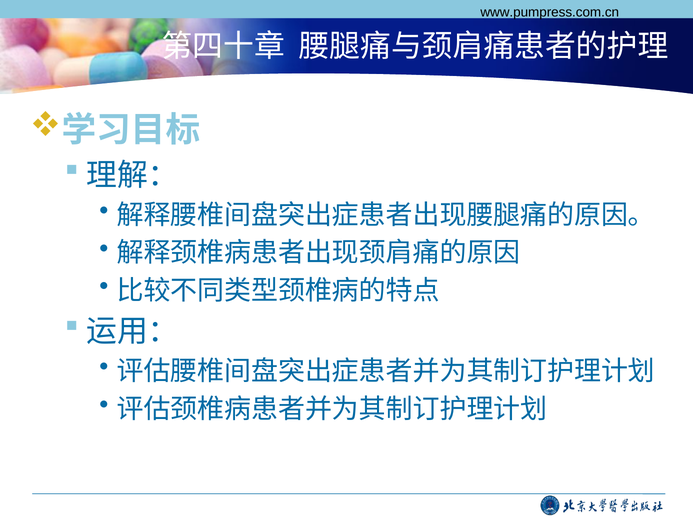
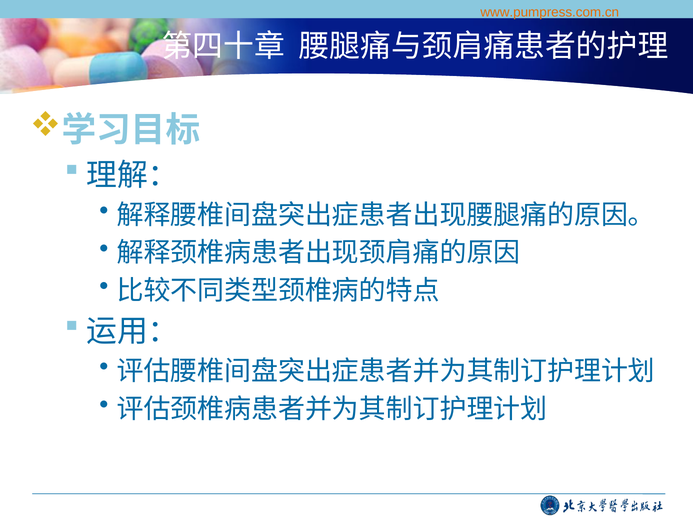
www.pumpress.com.cn colour: black -> orange
